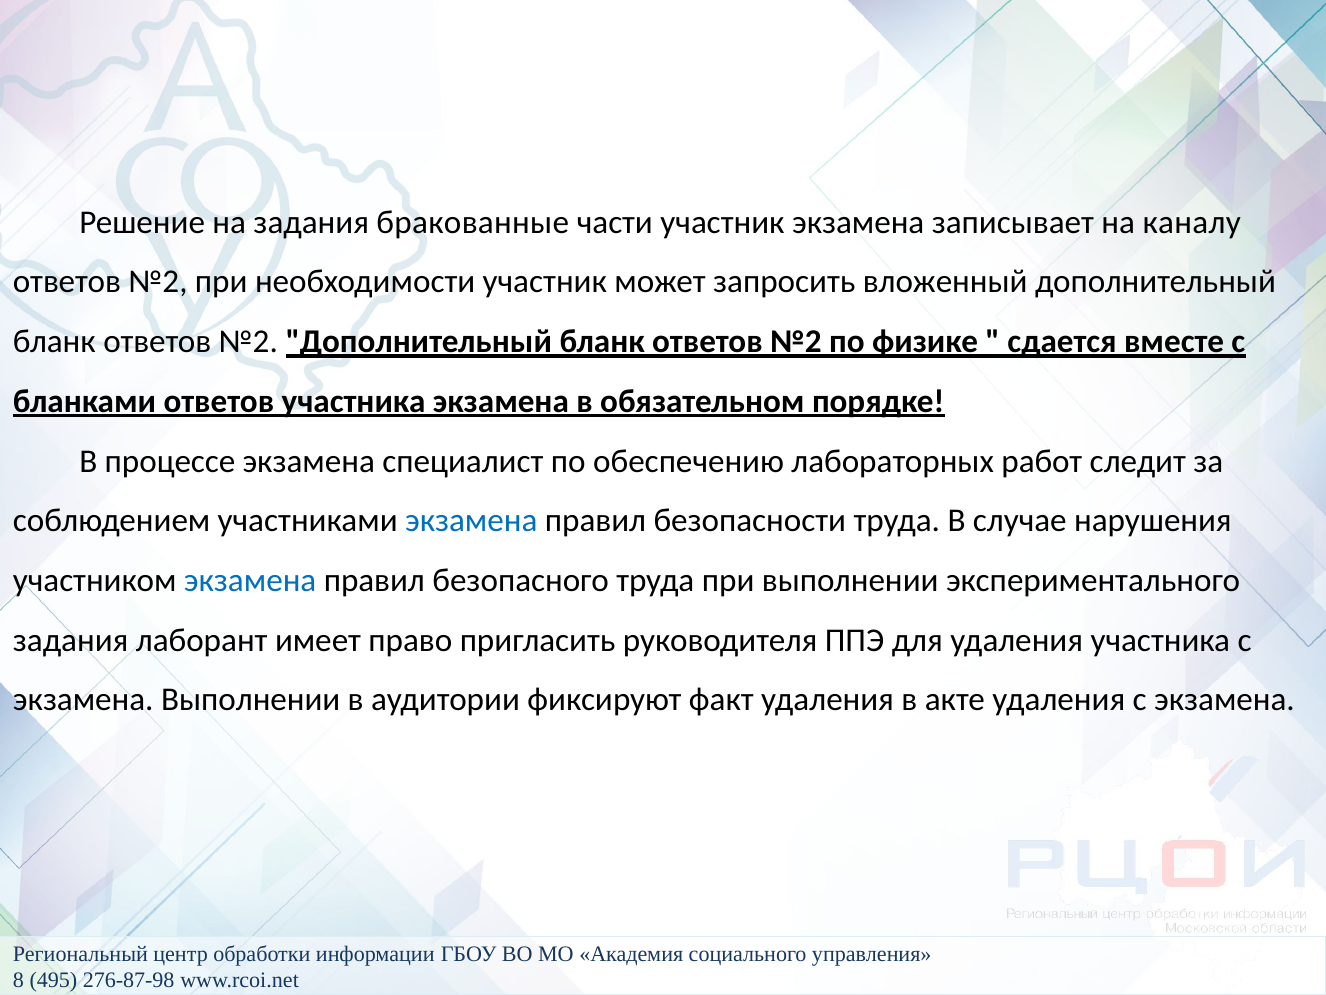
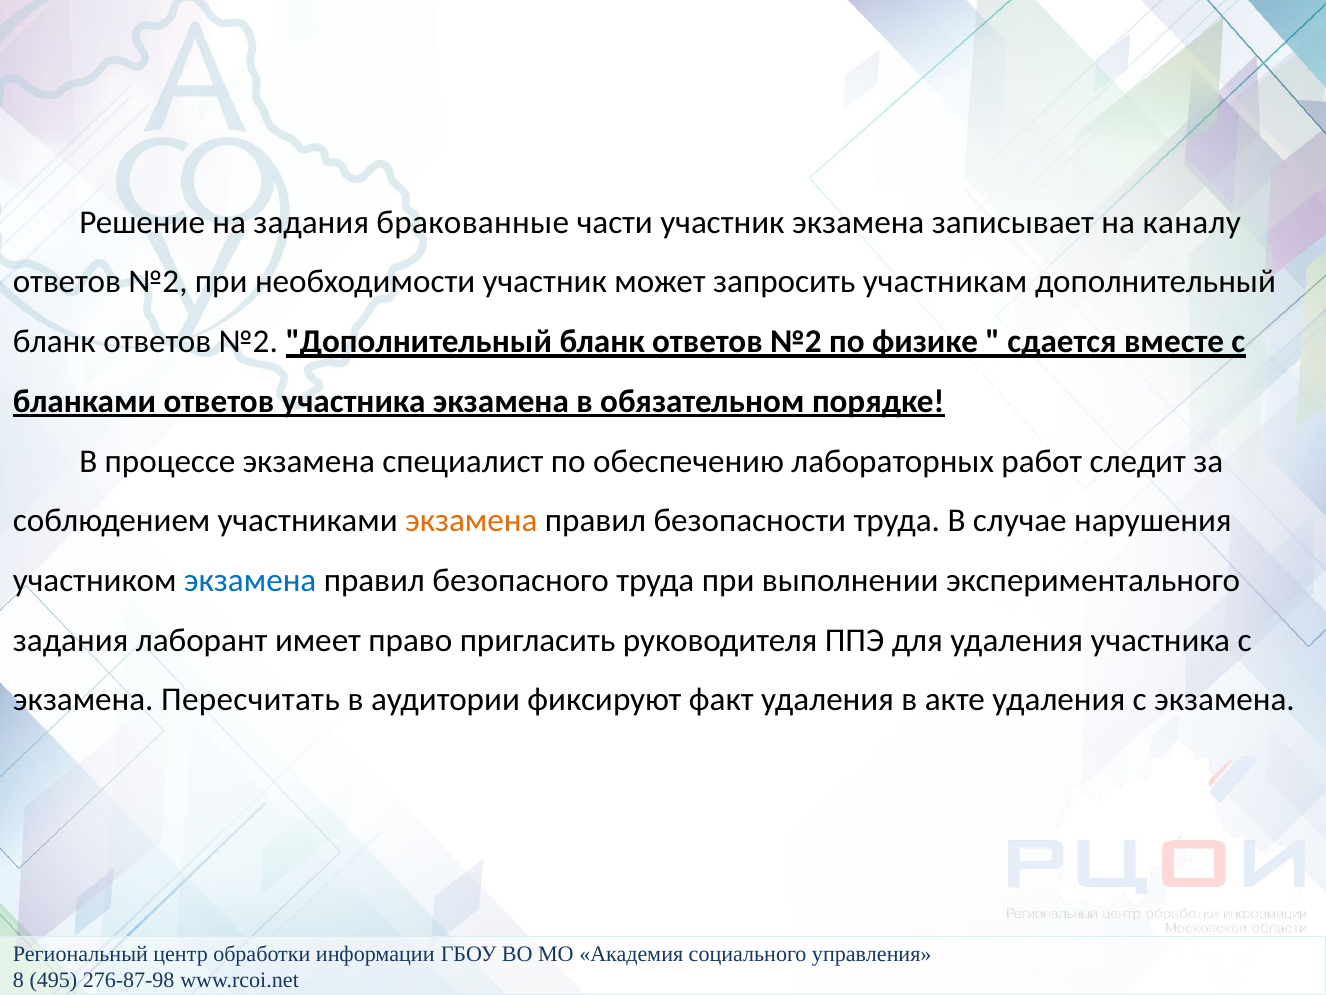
вложенный: вложенный -> участникам
экзамена at (471, 521) colour: blue -> orange
экзамена Выполнении: Выполнении -> Пересчитать
